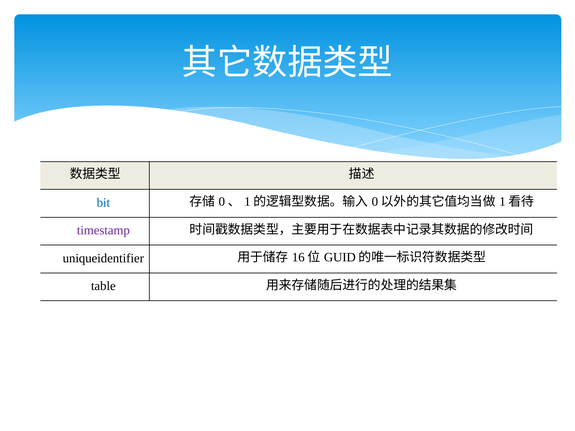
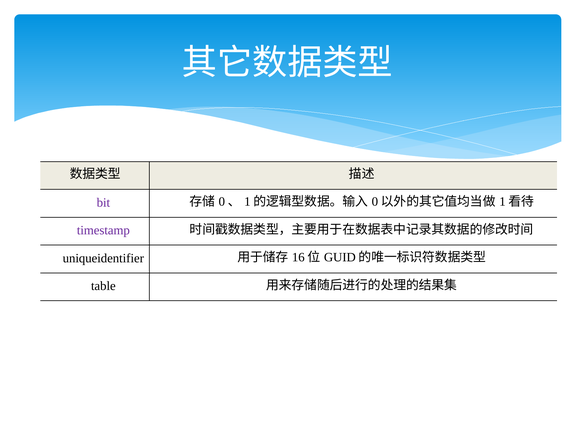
bit colour: blue -> purple
